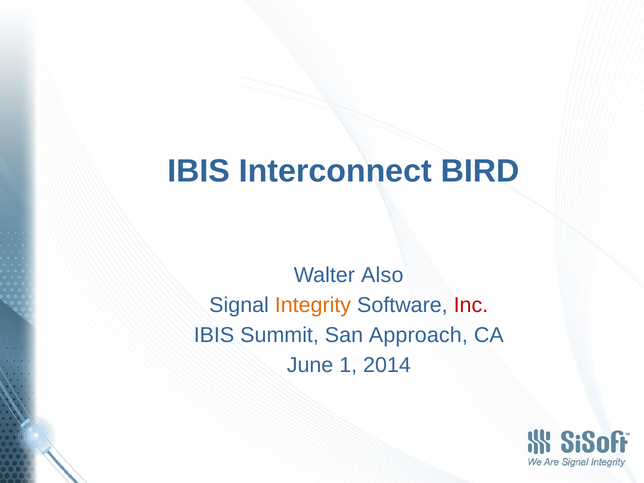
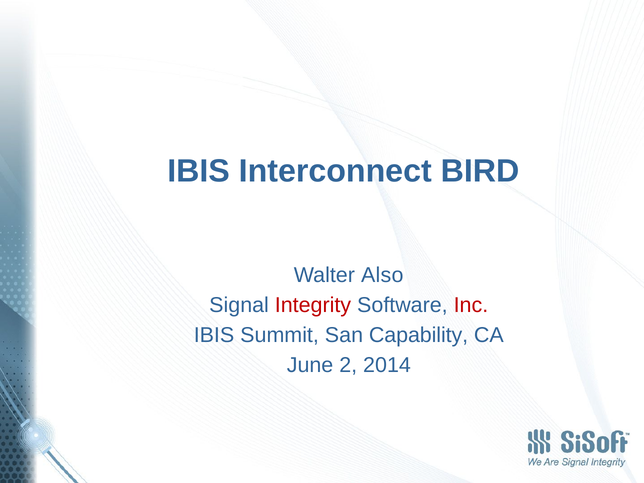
Integrity colour: orange -> red
Approach: Approach -> Capability
1: 1 -> 2
